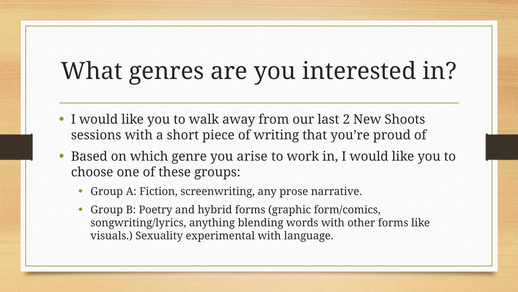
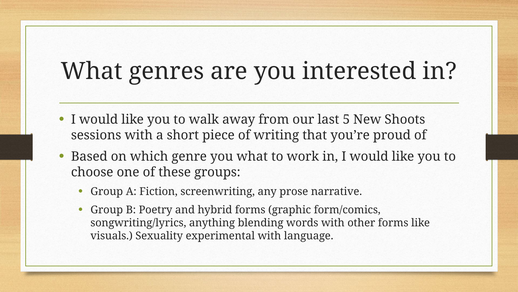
2: 2 -> 5
you arise: arise -> what
